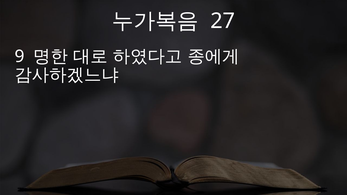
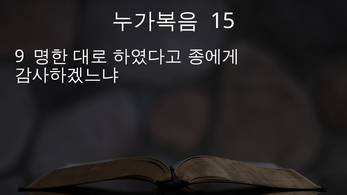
27: 27 -> 15
